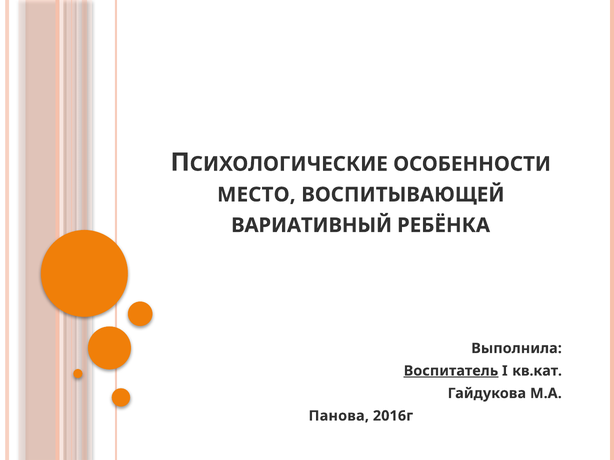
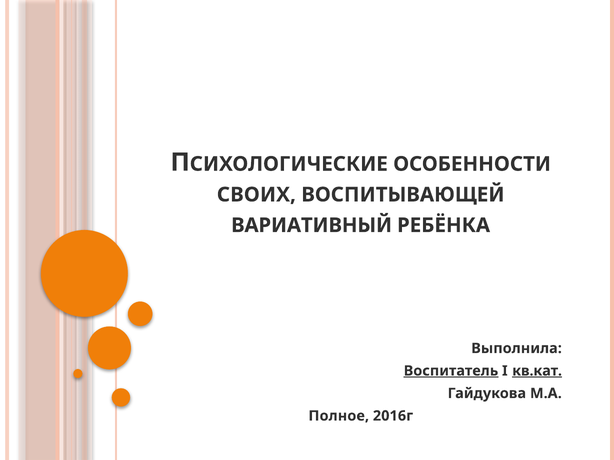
МЕСТО: МЕСТО -> СВОИХ
кв.кат underline: none -> present
Панова: Панова -> Полное
